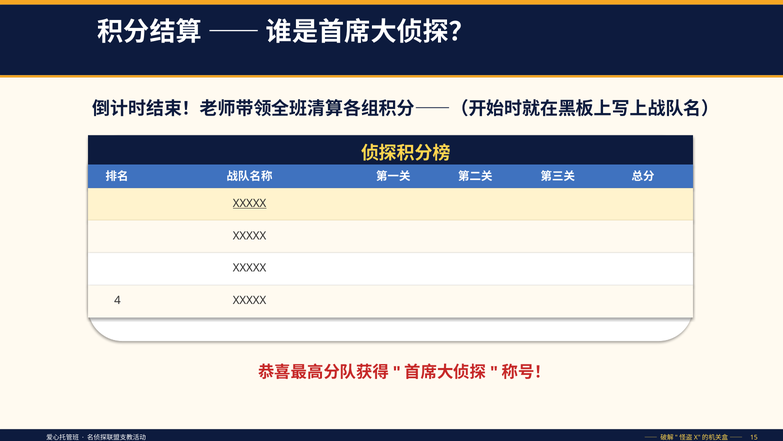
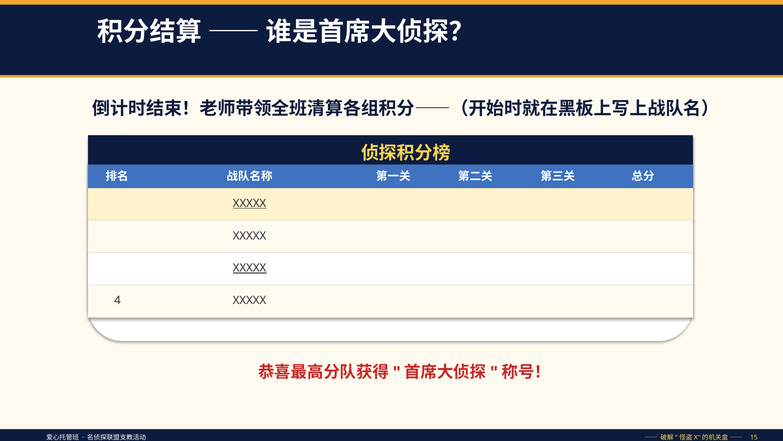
XXXXX at (250, 268) underline: none -> present
